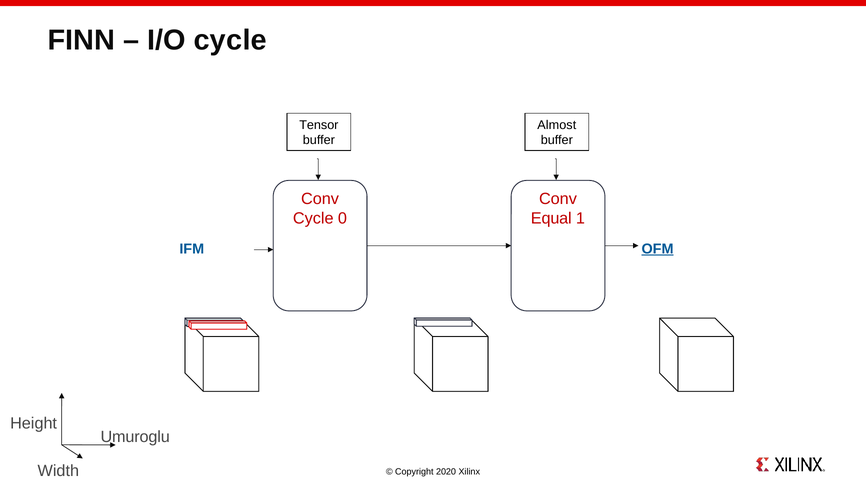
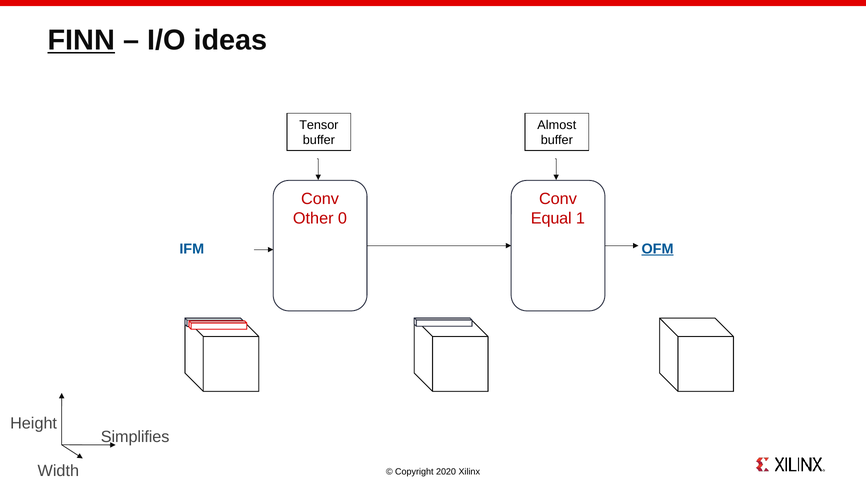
FINN underline: none -> present
I/O cycle: cycle -> ideas
Cycle at (313, 219): Cycle -> Other
Umuroglu: Umuroglu -> Simplifies
